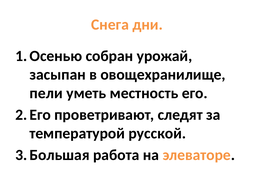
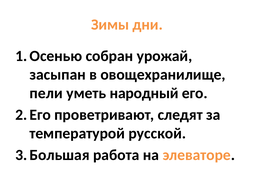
Снега: Снега -> Зимы
местность: местность -> народный
